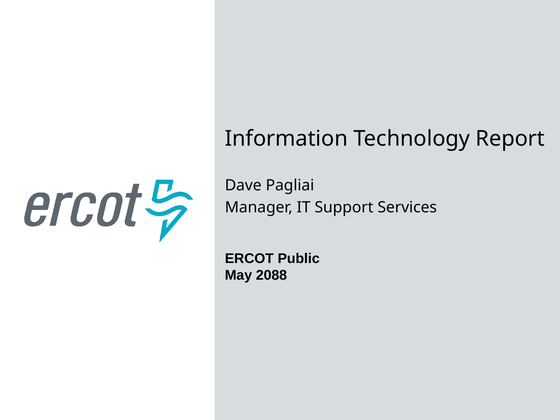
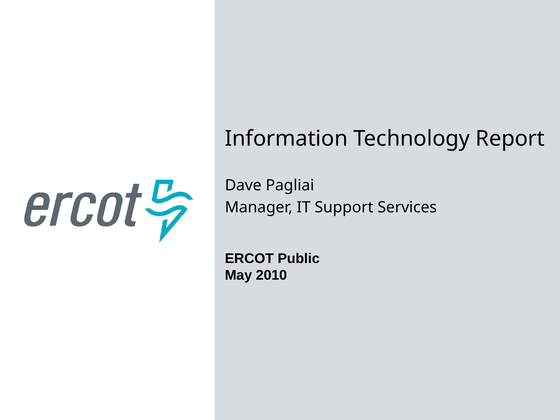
2088: 2088 -> 2010
